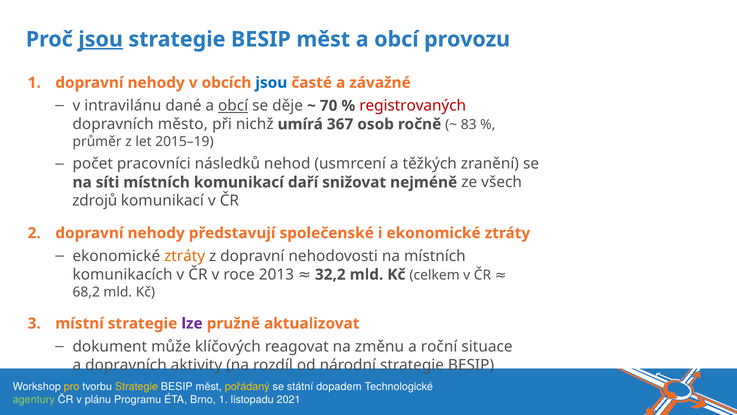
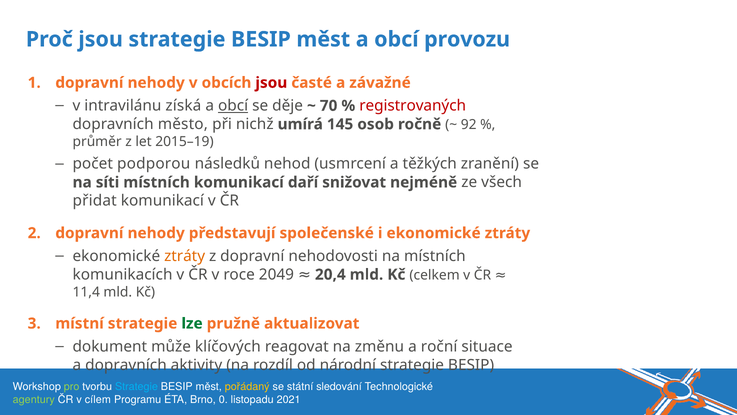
jsou at (101, 39) underline: present -> none
jsou at (271, 83) colour: blue -> red
dané: dané -> získá
367: 367 -> 145
83: 83 -> 92
pracovníci: pracovníci -> podporou
zdrojů: zdrojů -> přidat
2013: 2013 -> 2049
32,2: 32,2 -> 20,4
68,2: 68,2 -> 11,4
lze colour: purple -> green
pro colour: yellow -> light green
Strategie at (136, 386) colour: yellow -> light blue
dopadem: dopadem -> sledování
plánu: plánu -> cílem
Brno 1: 1 -> 0
